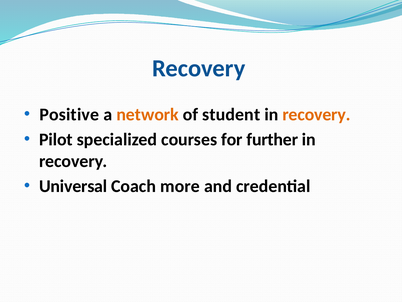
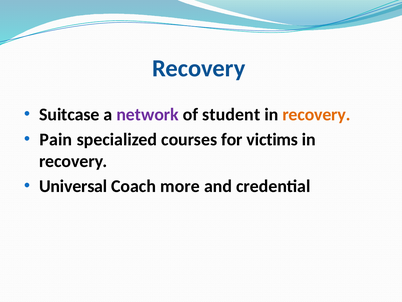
Positive: Positive -> Suitcase
network colour: orange -> purple
Pilot: Pilot -> Pain
further: further -> victims
